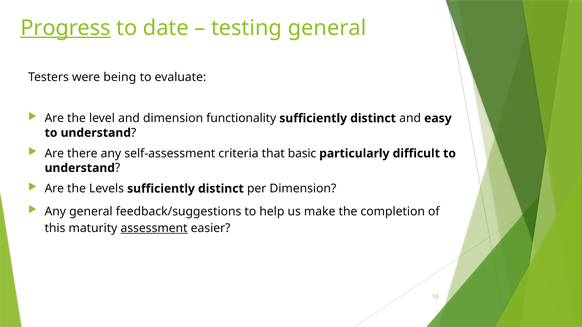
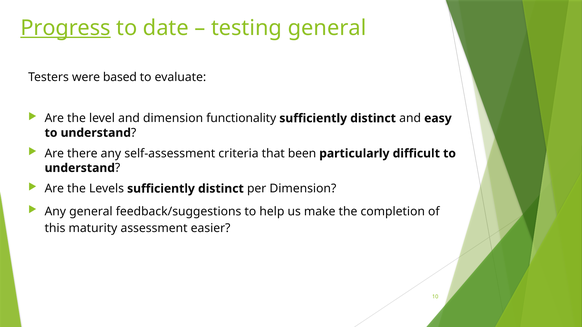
being: being -> based
basic: basic -> been
assessment underline: present -> none
